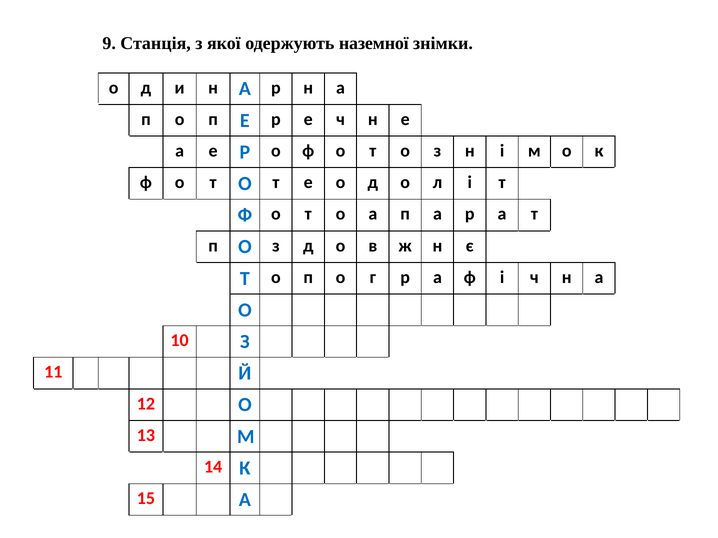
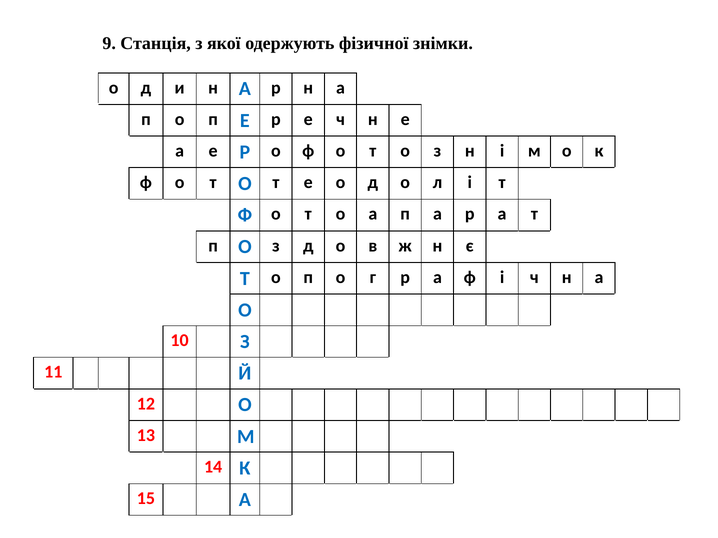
наземної: наземної -> фізичної
